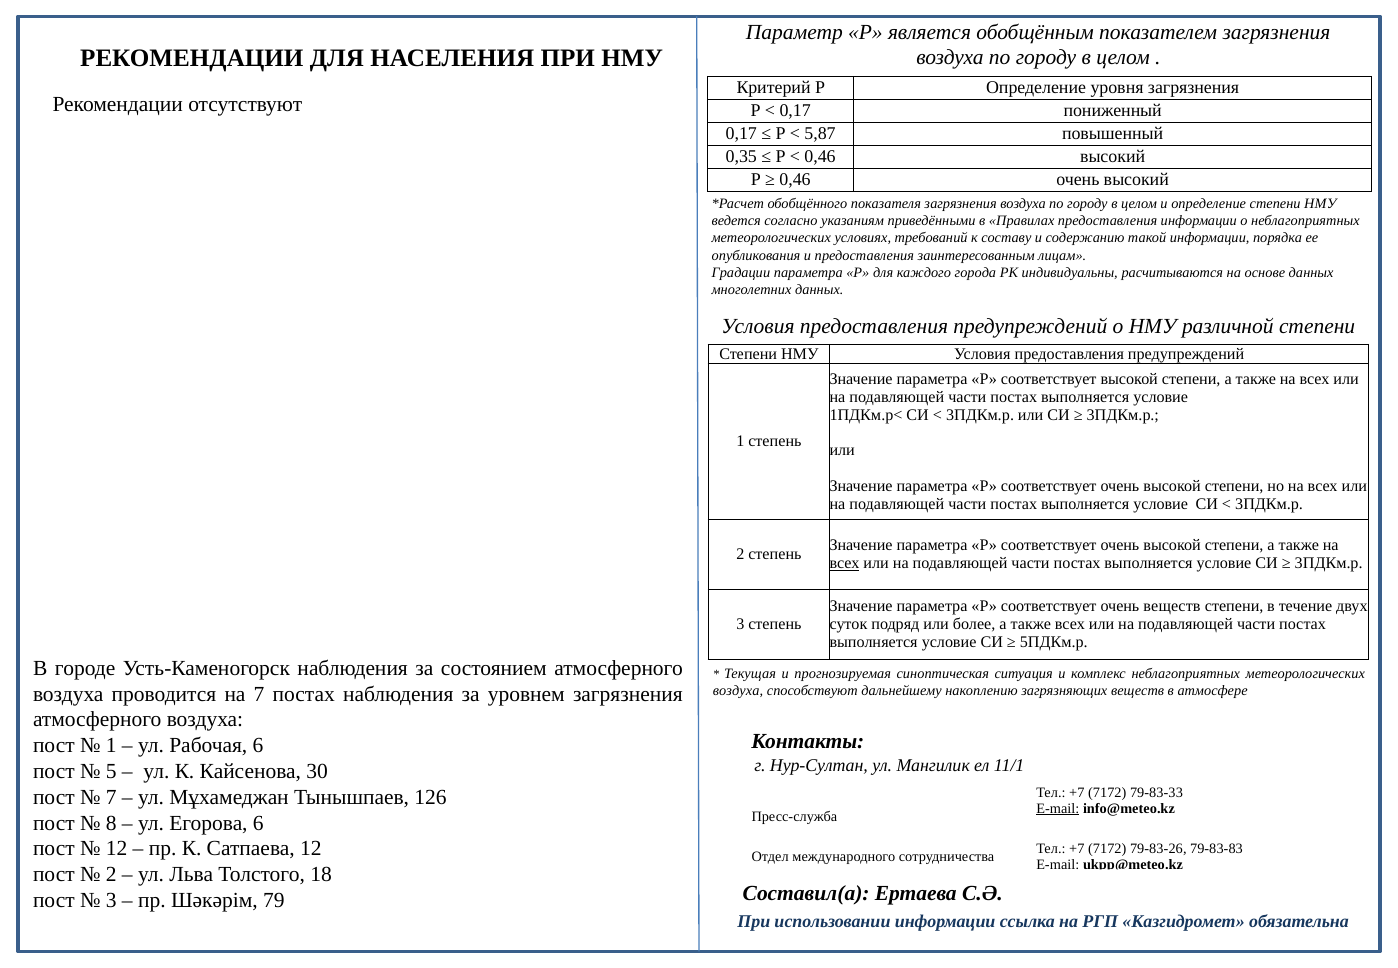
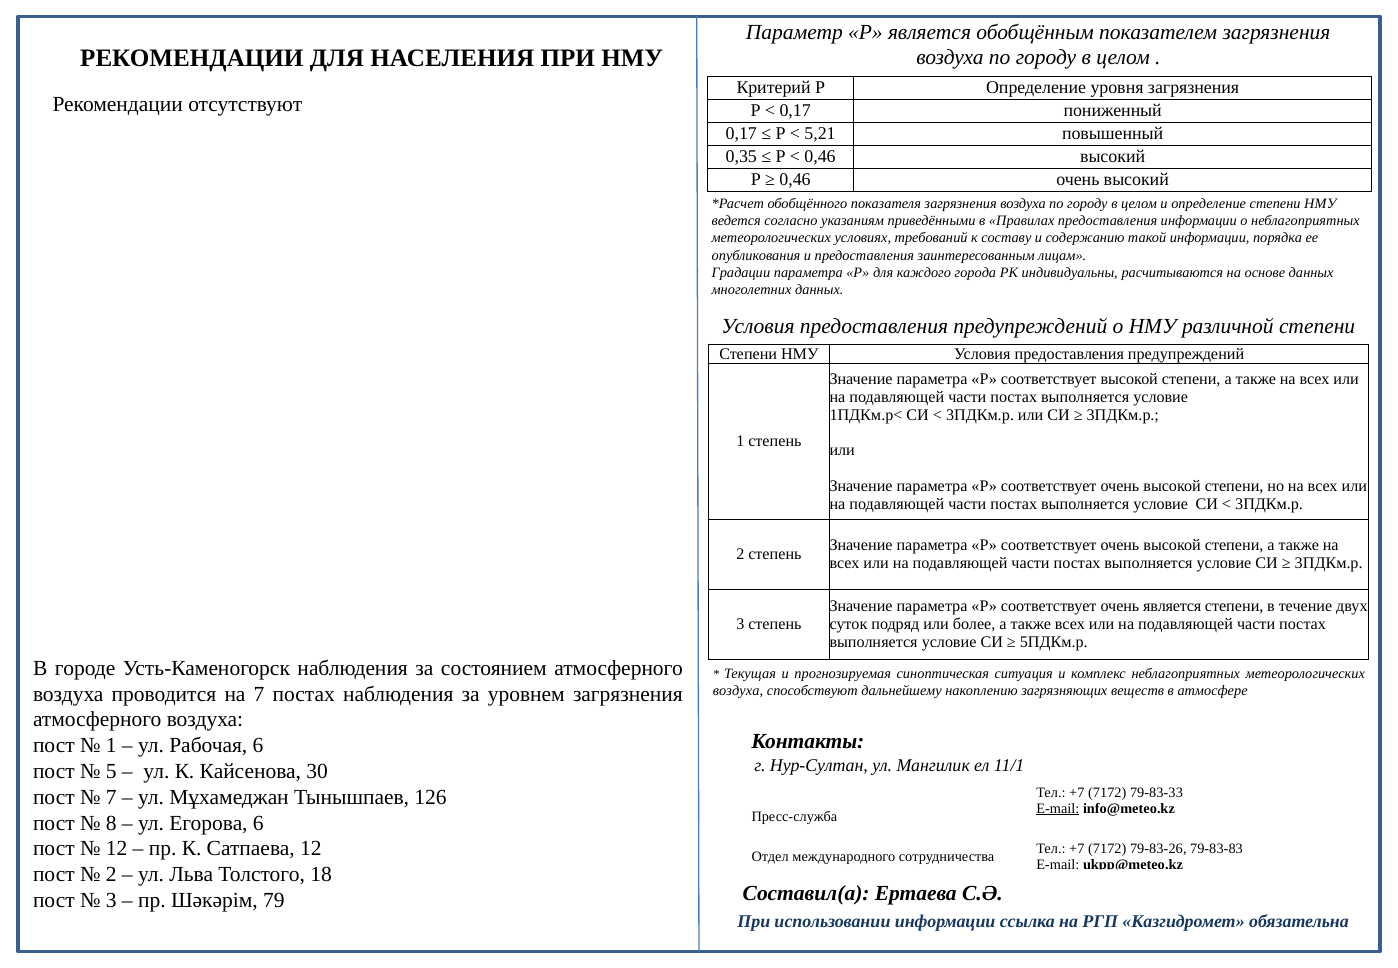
5,87: 5,87 -> 5,21
всех at (845, 563) underline: present -> none
очень веществ: веществ -> является
